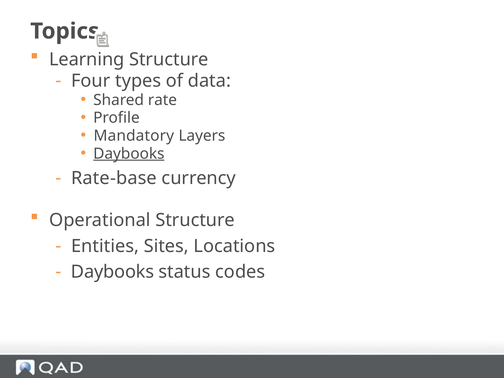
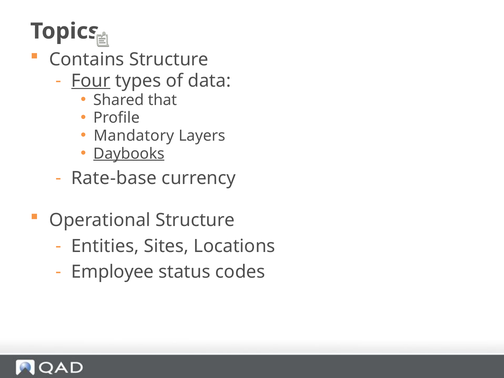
Learning: Learning -> Contains
Four underline: none -> present
rate: rate -> that
Daybooks at (113, 272): Daybooks -> Employee
